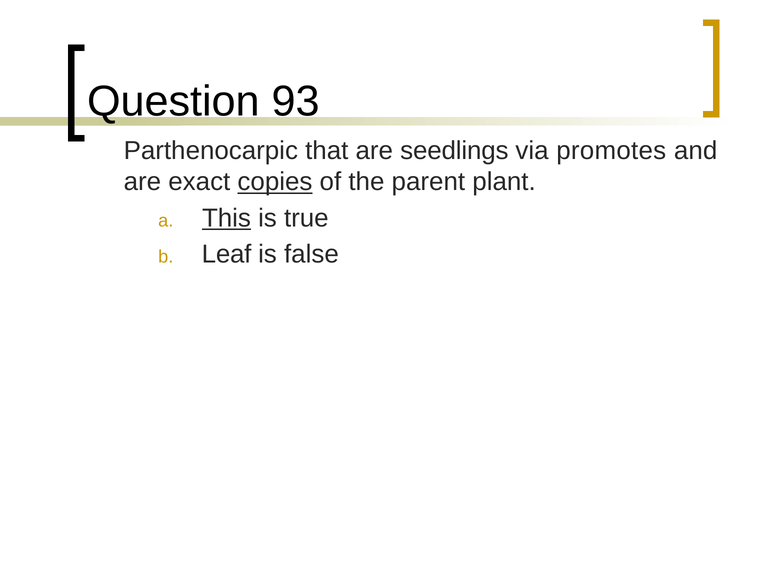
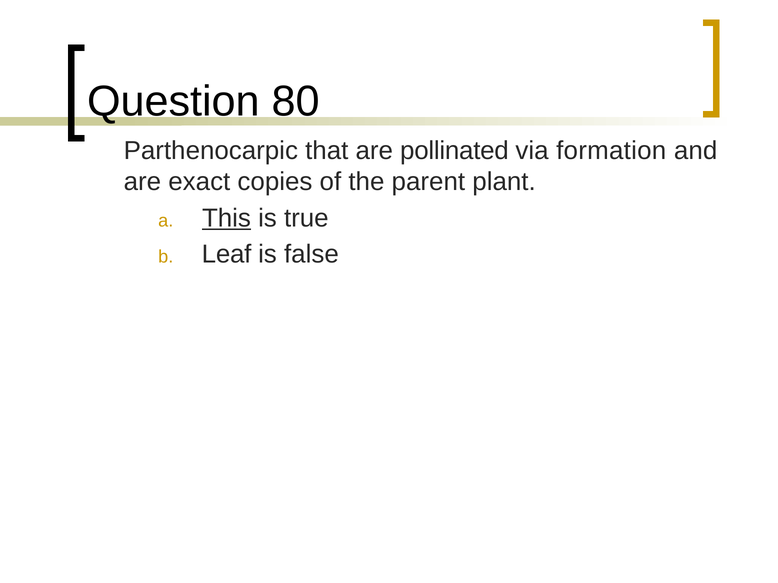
93: 93 -> 80
seedlings: seedlings -> pollinated
promotes: promotes -> formation
copies underline: present -> none
